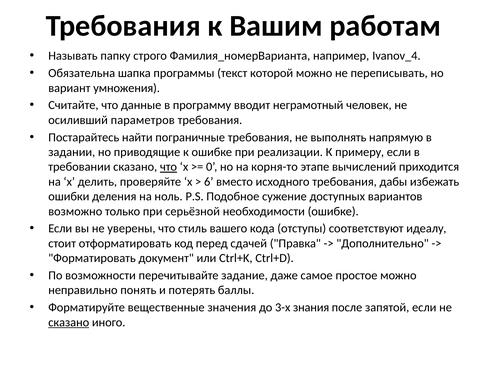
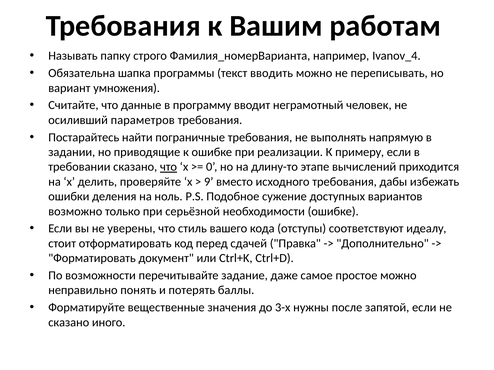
которой: которой -> вводить
корня-то: корня-то -> длину-то
6: 6 -> 9
знания: знания -> нужны
сказано at (69, 323) underline: present -> none
